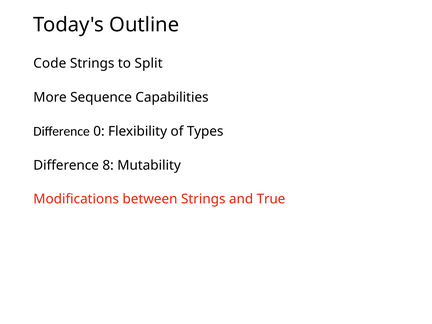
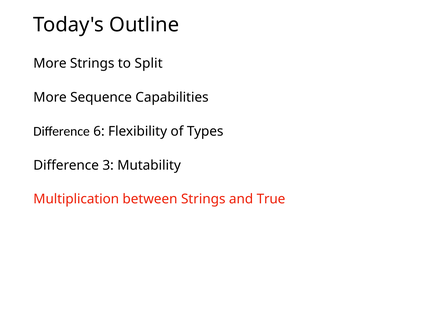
Code at (50, 63): Code -> More
0: 0 -> 6
8: 8 -> 3
Modifications: Modifications -> Multiplication
